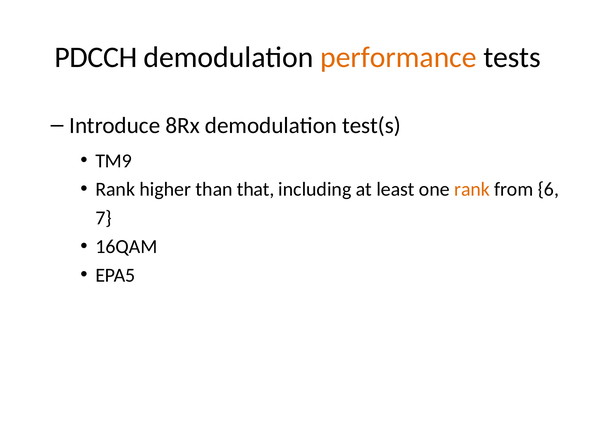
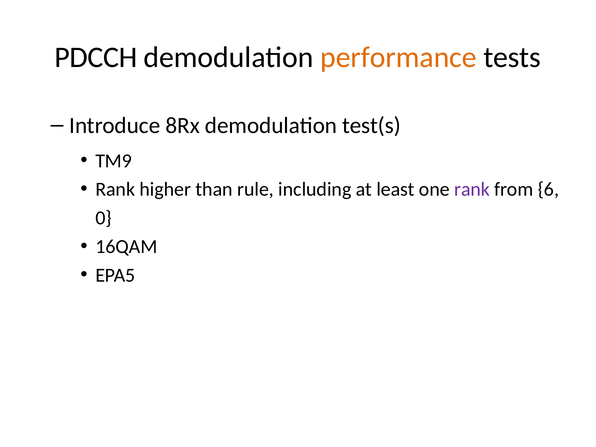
that: that -> rule
rank at (472, 189) colour: orange -> purple
7: 7 -> 0
